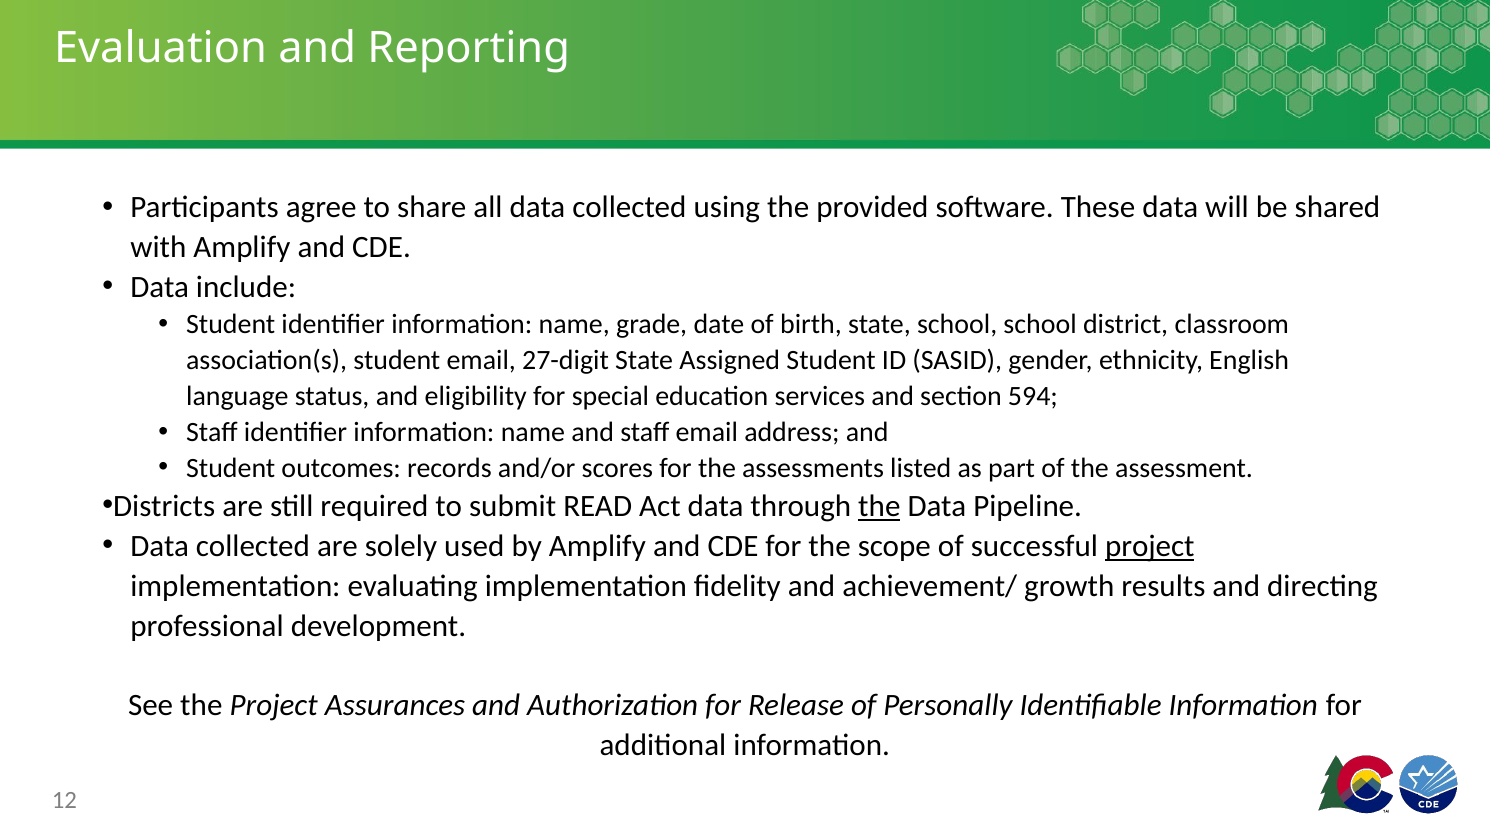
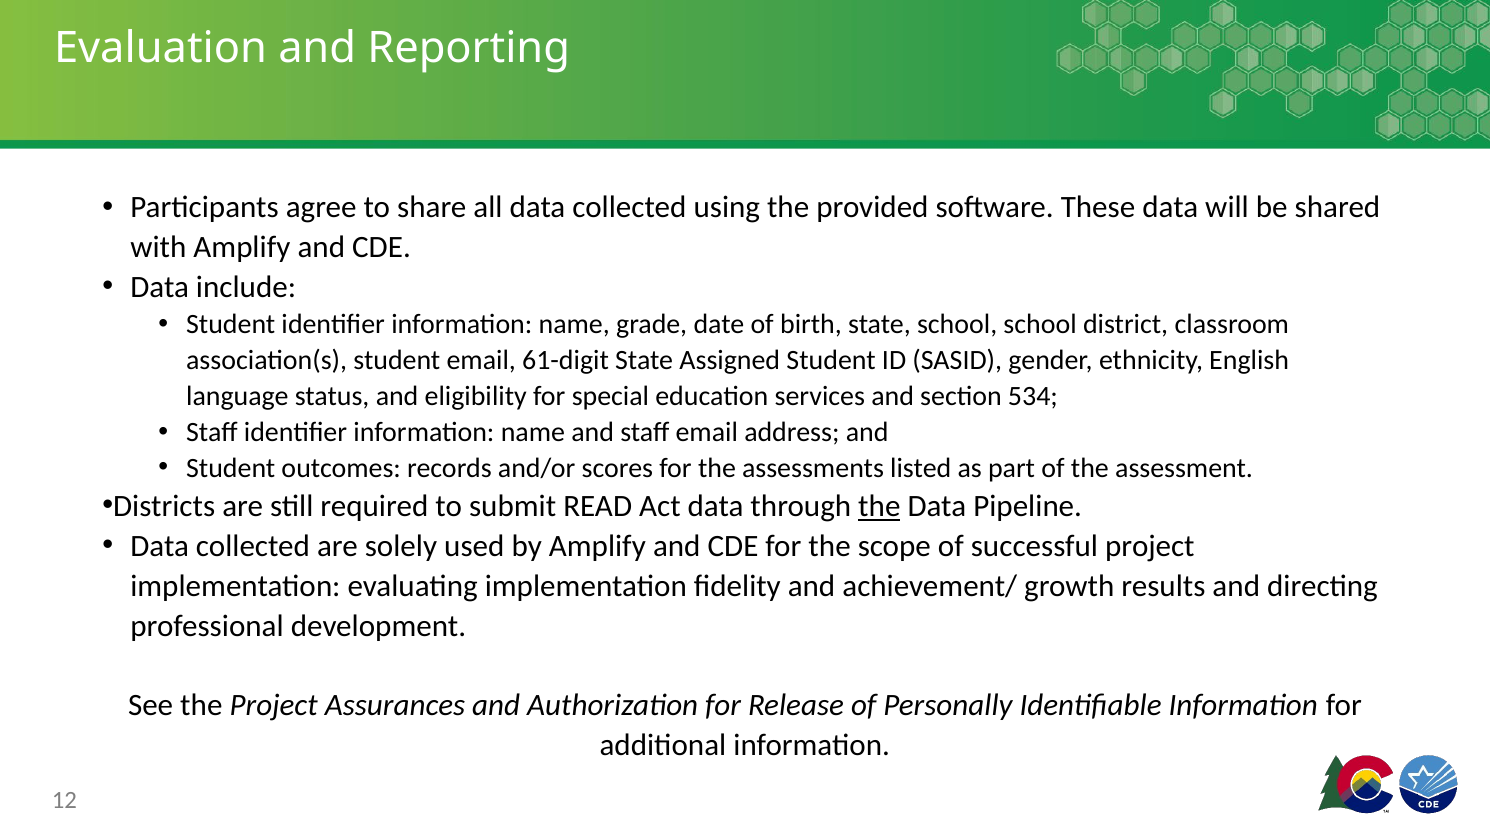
27-digit: 27-digit -> 61-digit
594: 594 -> 534
project at (1150, 546) underline: present -> none
